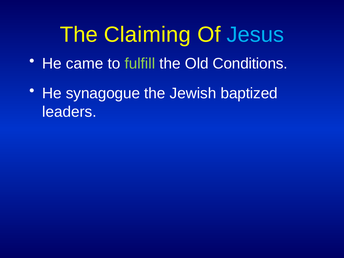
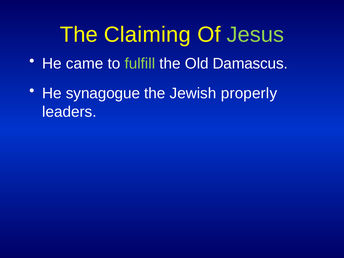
Jesus colour: light blue -> light green
Conditions: Conditions -> Damascus
baptized: baptized -> properly
